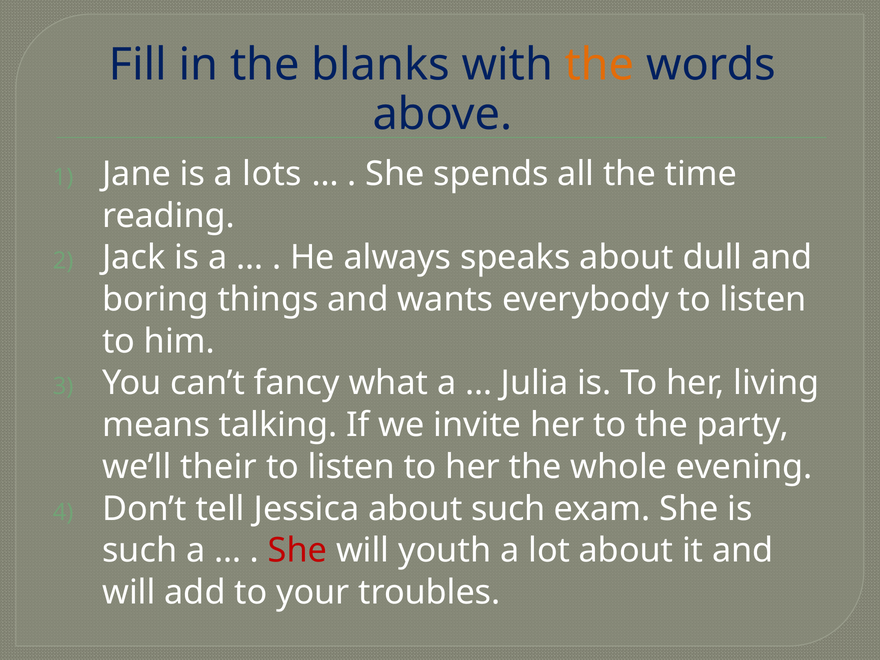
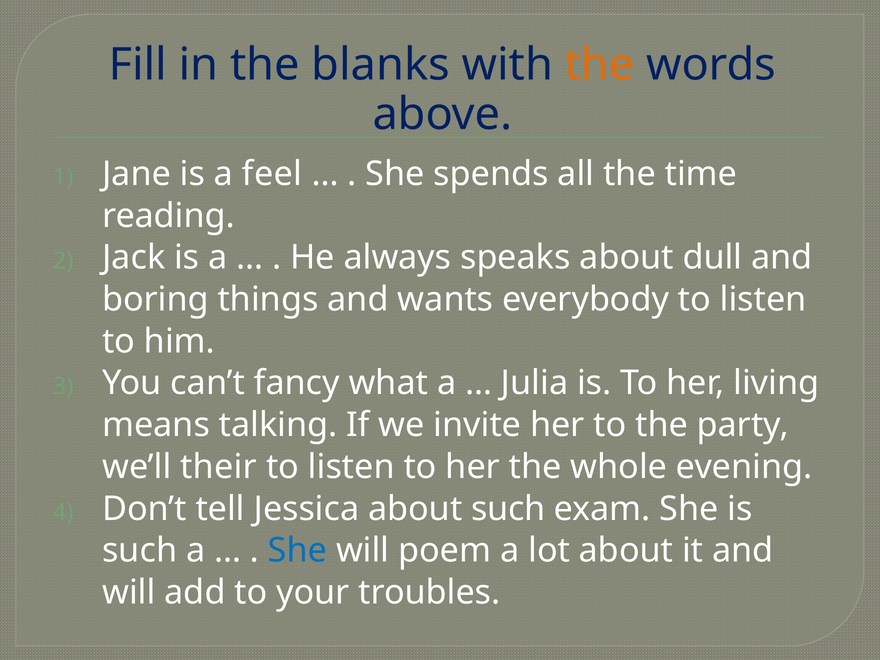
lots: lots -> feel
She at (298, 551) colour: red -> blue
youth: youth -> poem
